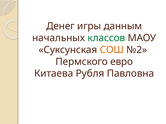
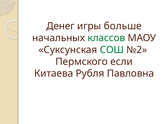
данным: данным -> больше
СОШ colour: orange -> green
евро: евро -> если
